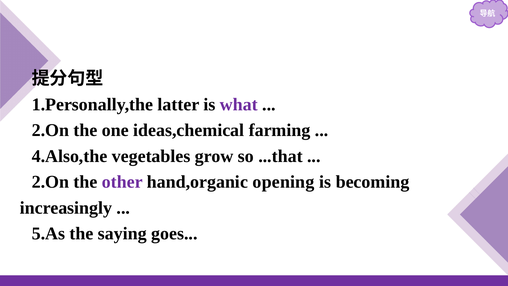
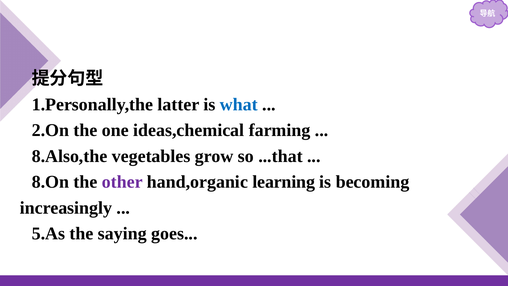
what colour: purple -> blue
4.Also,the: 4.Also,the -> 8.Also,the
2.On at (50, 182): 2.On -> 8.On
opening: opening -> learning
